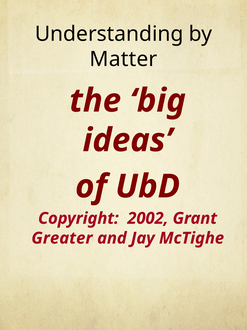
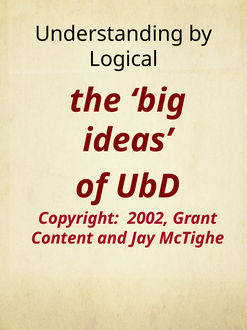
Matter: Matter -> Logical
Greater: Greater -> Content
